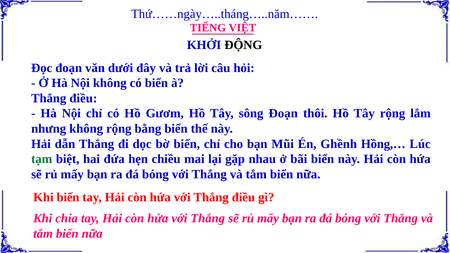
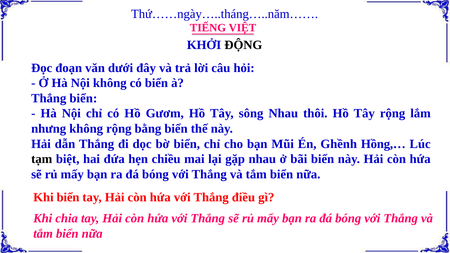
điều at (83, 98): điều -> biển
sông Đoạn: Đoạn -> Nhau
tạm colour: green -> black
